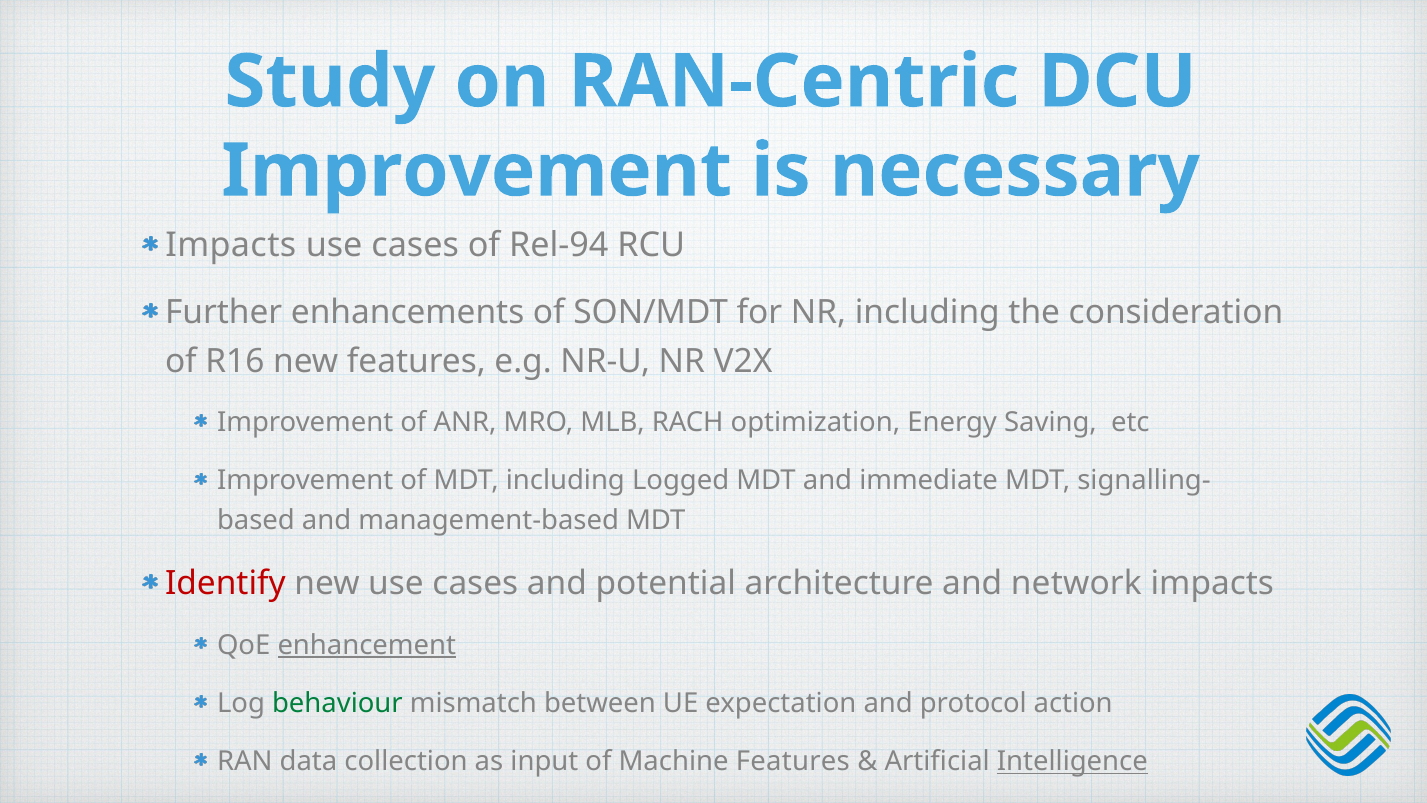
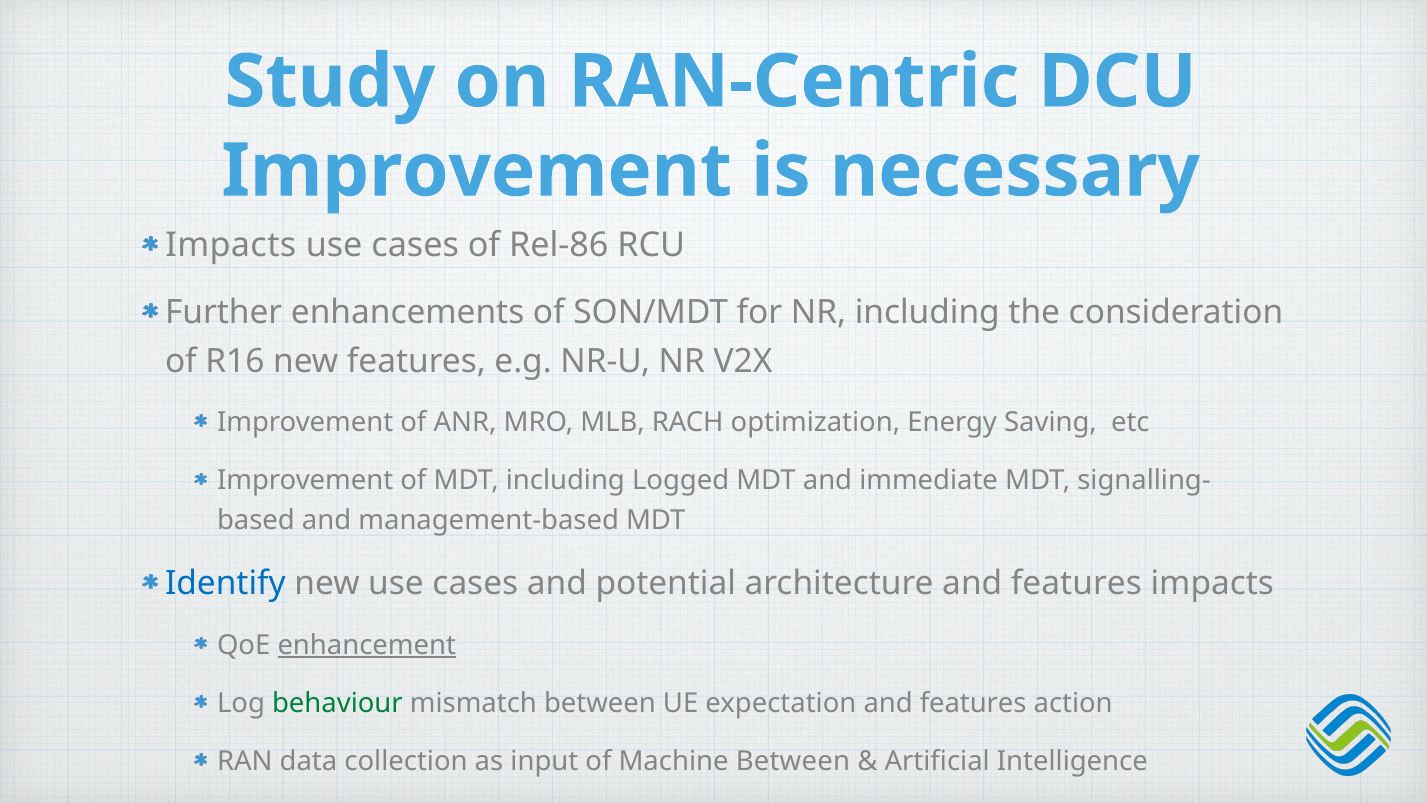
Rel-94: Rel-94 -> Rel-86
Identify colour: red -> blue
architecture and network: network -> features
expectation and protocol: protocol -> features
Machine Features: Features -> Between
Intelligence underline: present -> none
